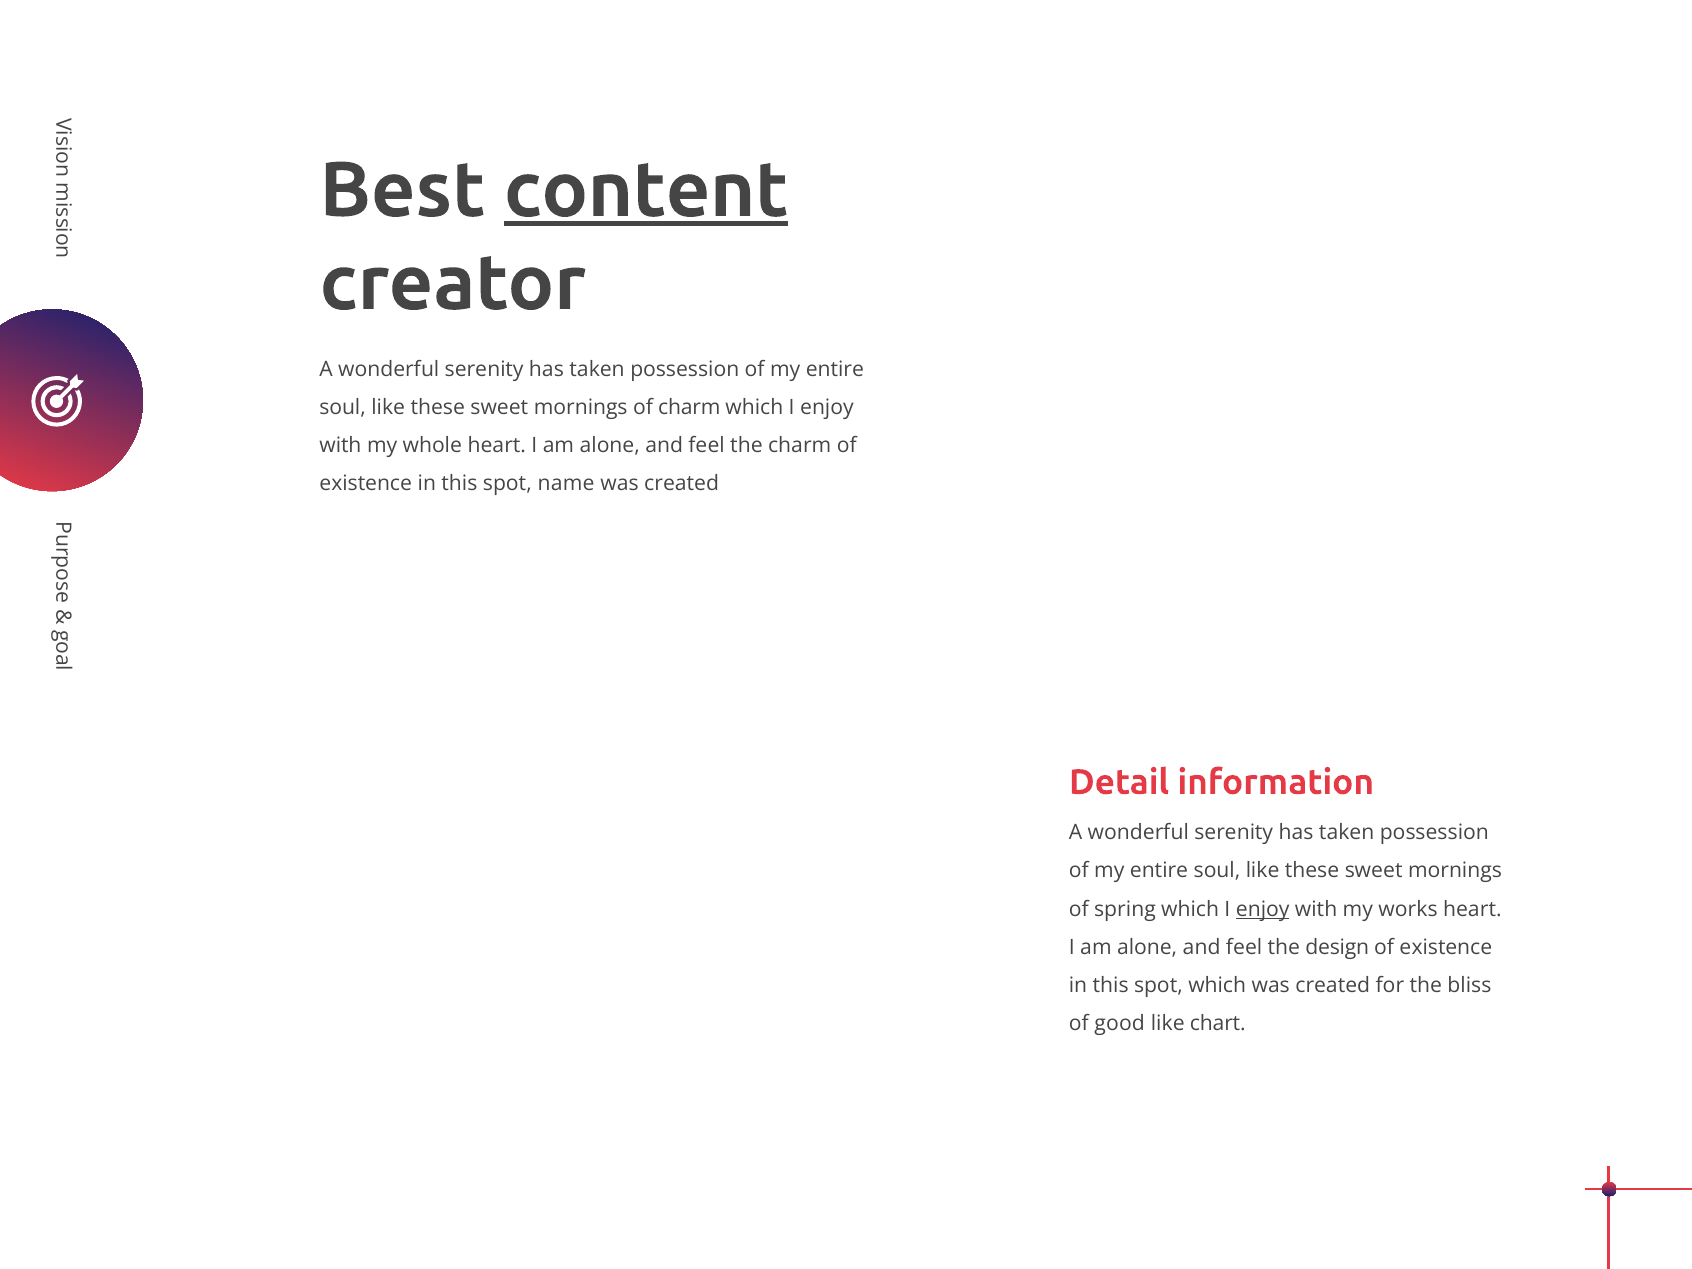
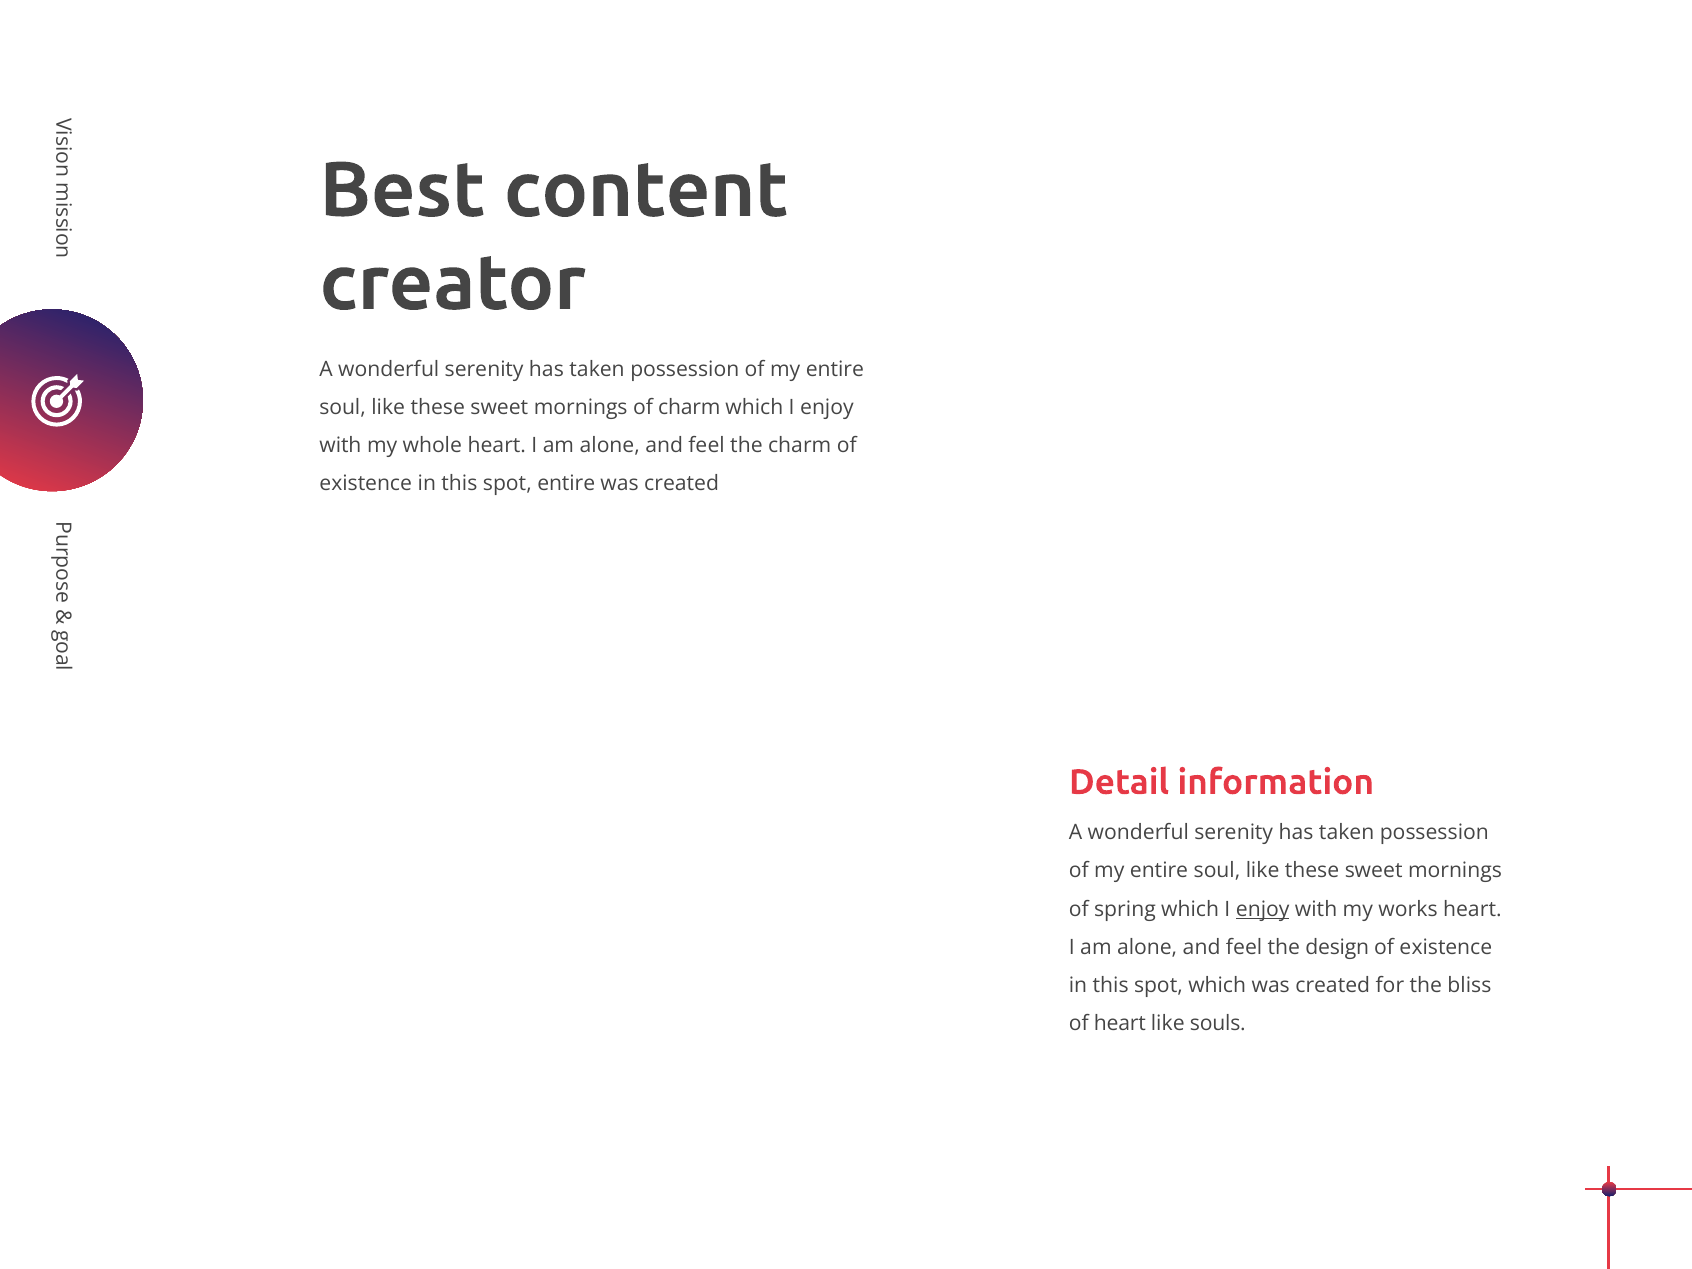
content underline: present -> none
spot name: name -> entire
of good: good -> heart
chart: chart -> souls
